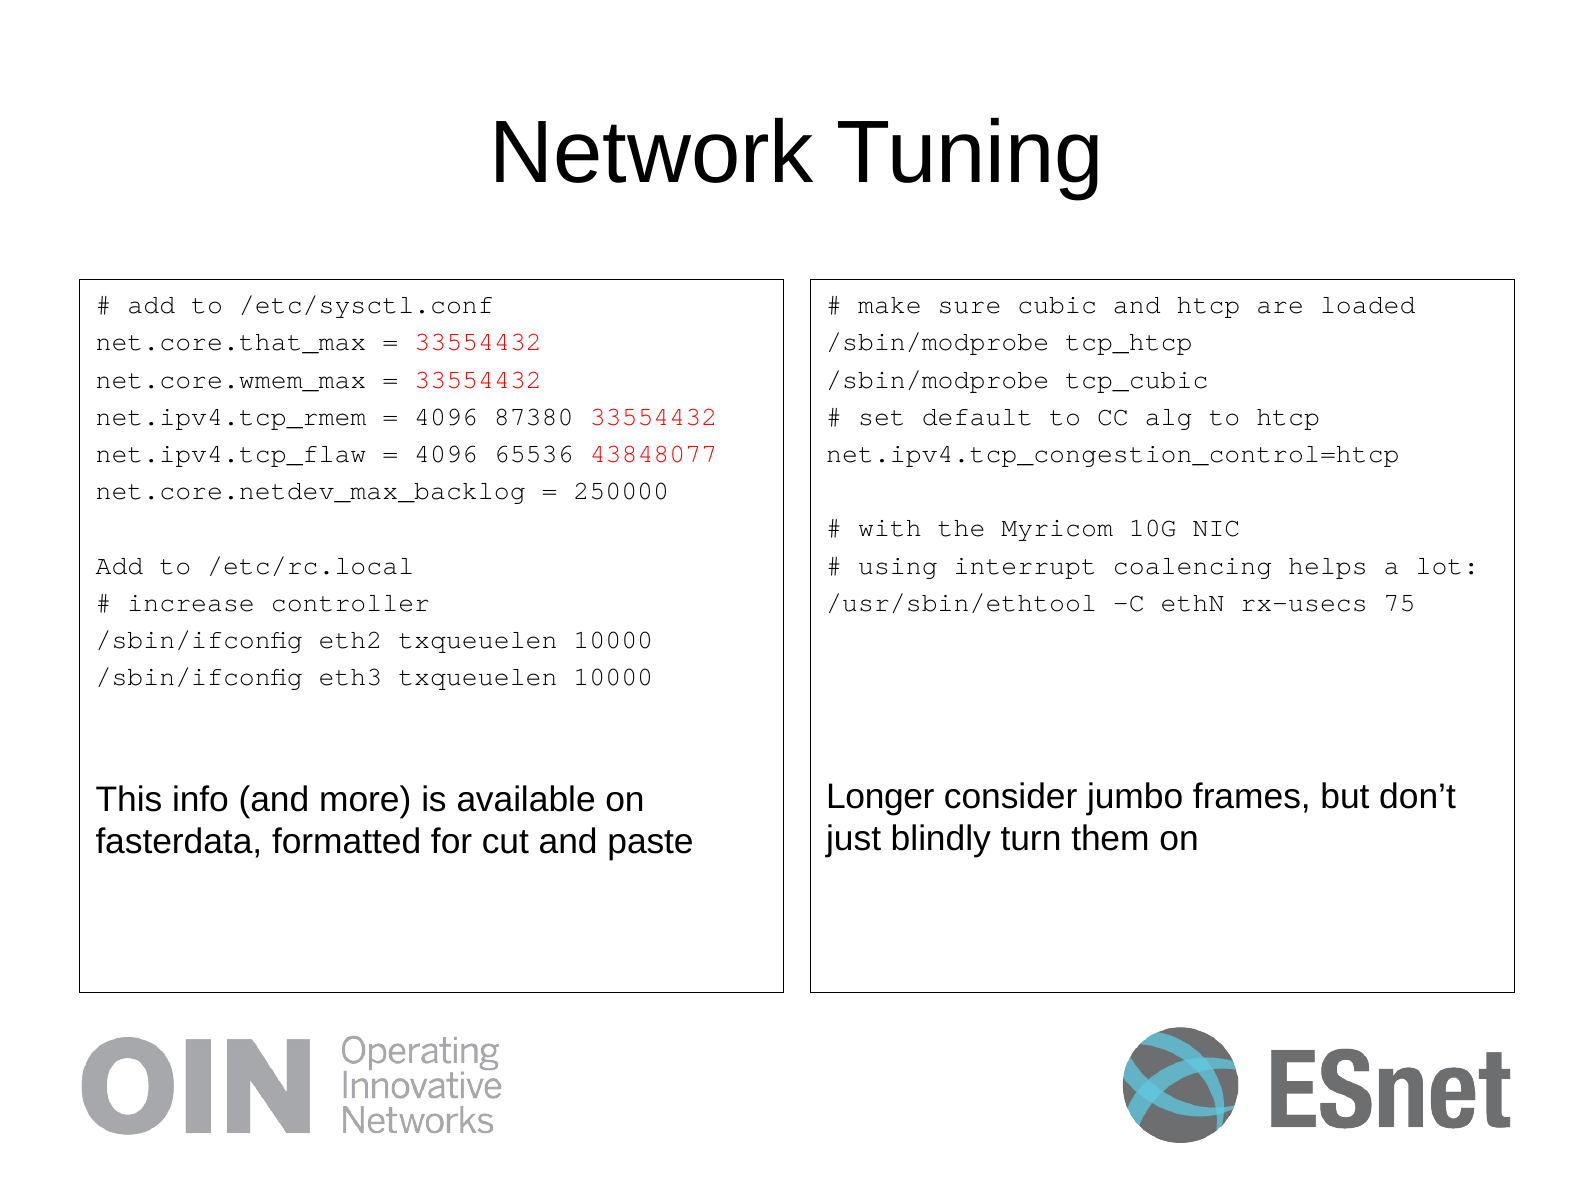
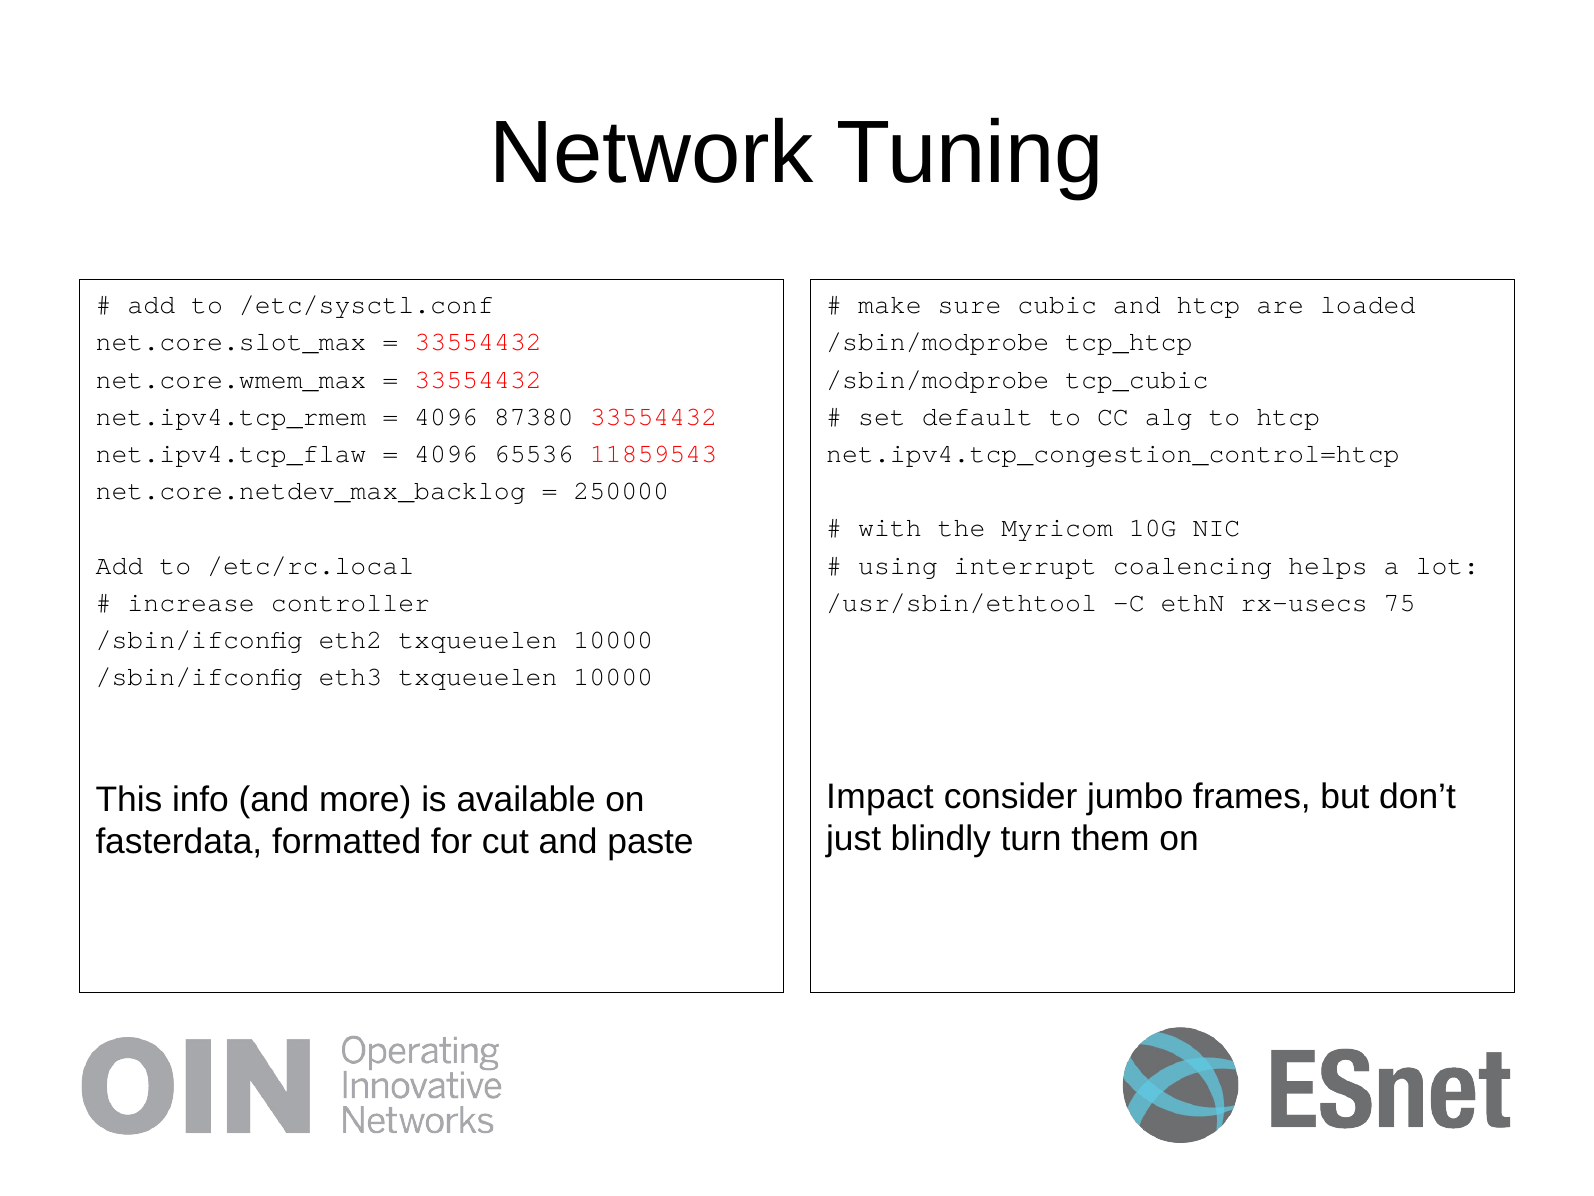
net.core.that_max: net.core.that_max -> net.core.slot_max
43848077: 43848077 -> 11859543
Longer: Longer -> Impact
